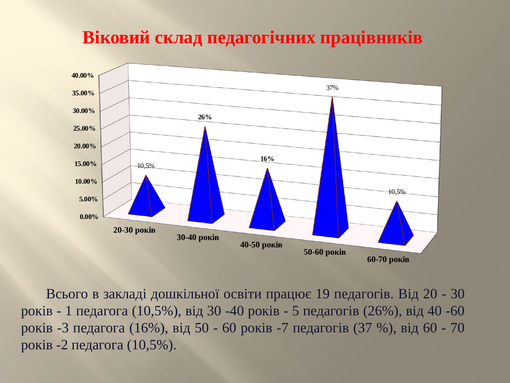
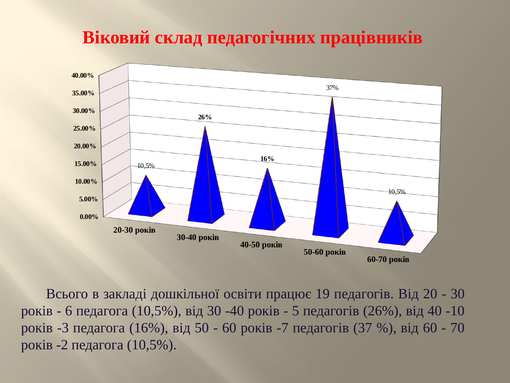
1: 1 -> 6
-60: -60 -> -10
